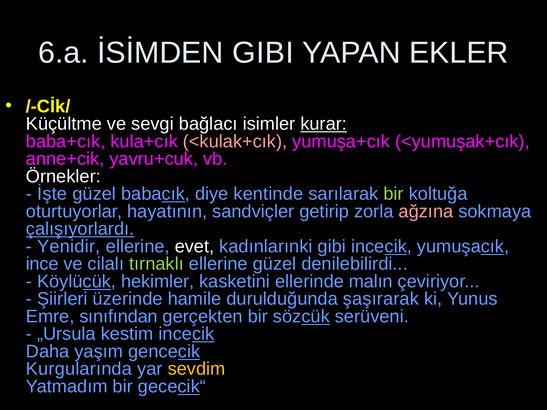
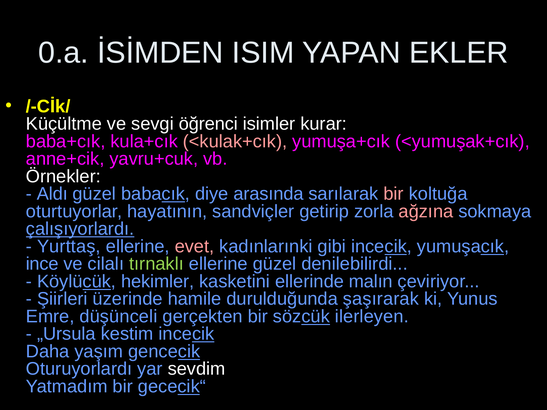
6.a: 6.a -> 0.a
İSİMDEN GIBI: GIBI -> ISIM
bağlacı: bağlacı -> öğrenci
kurar underline: present -> none
İşte: İşte -> Aldı
kentinde: kentinde -> arasında
bir at (394, 194) colour: light green -> pink
Yenidir: Yenidir -> Yurttaş
evet colour: white -> pink
sınıfından: sınıfından -> düşünceli
serüveni: serüveni -> ilerleyen
Kurgularında: Kurgularında -> Oturuyorlardı
sevdim colour: yellow -> white
